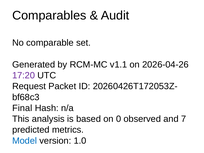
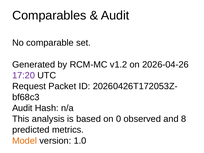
v1.1: v1.1 -> v1.2
Final at (22, 108): Final -> Audit
7: 7 -> 8
Model colour: blue -> orange
